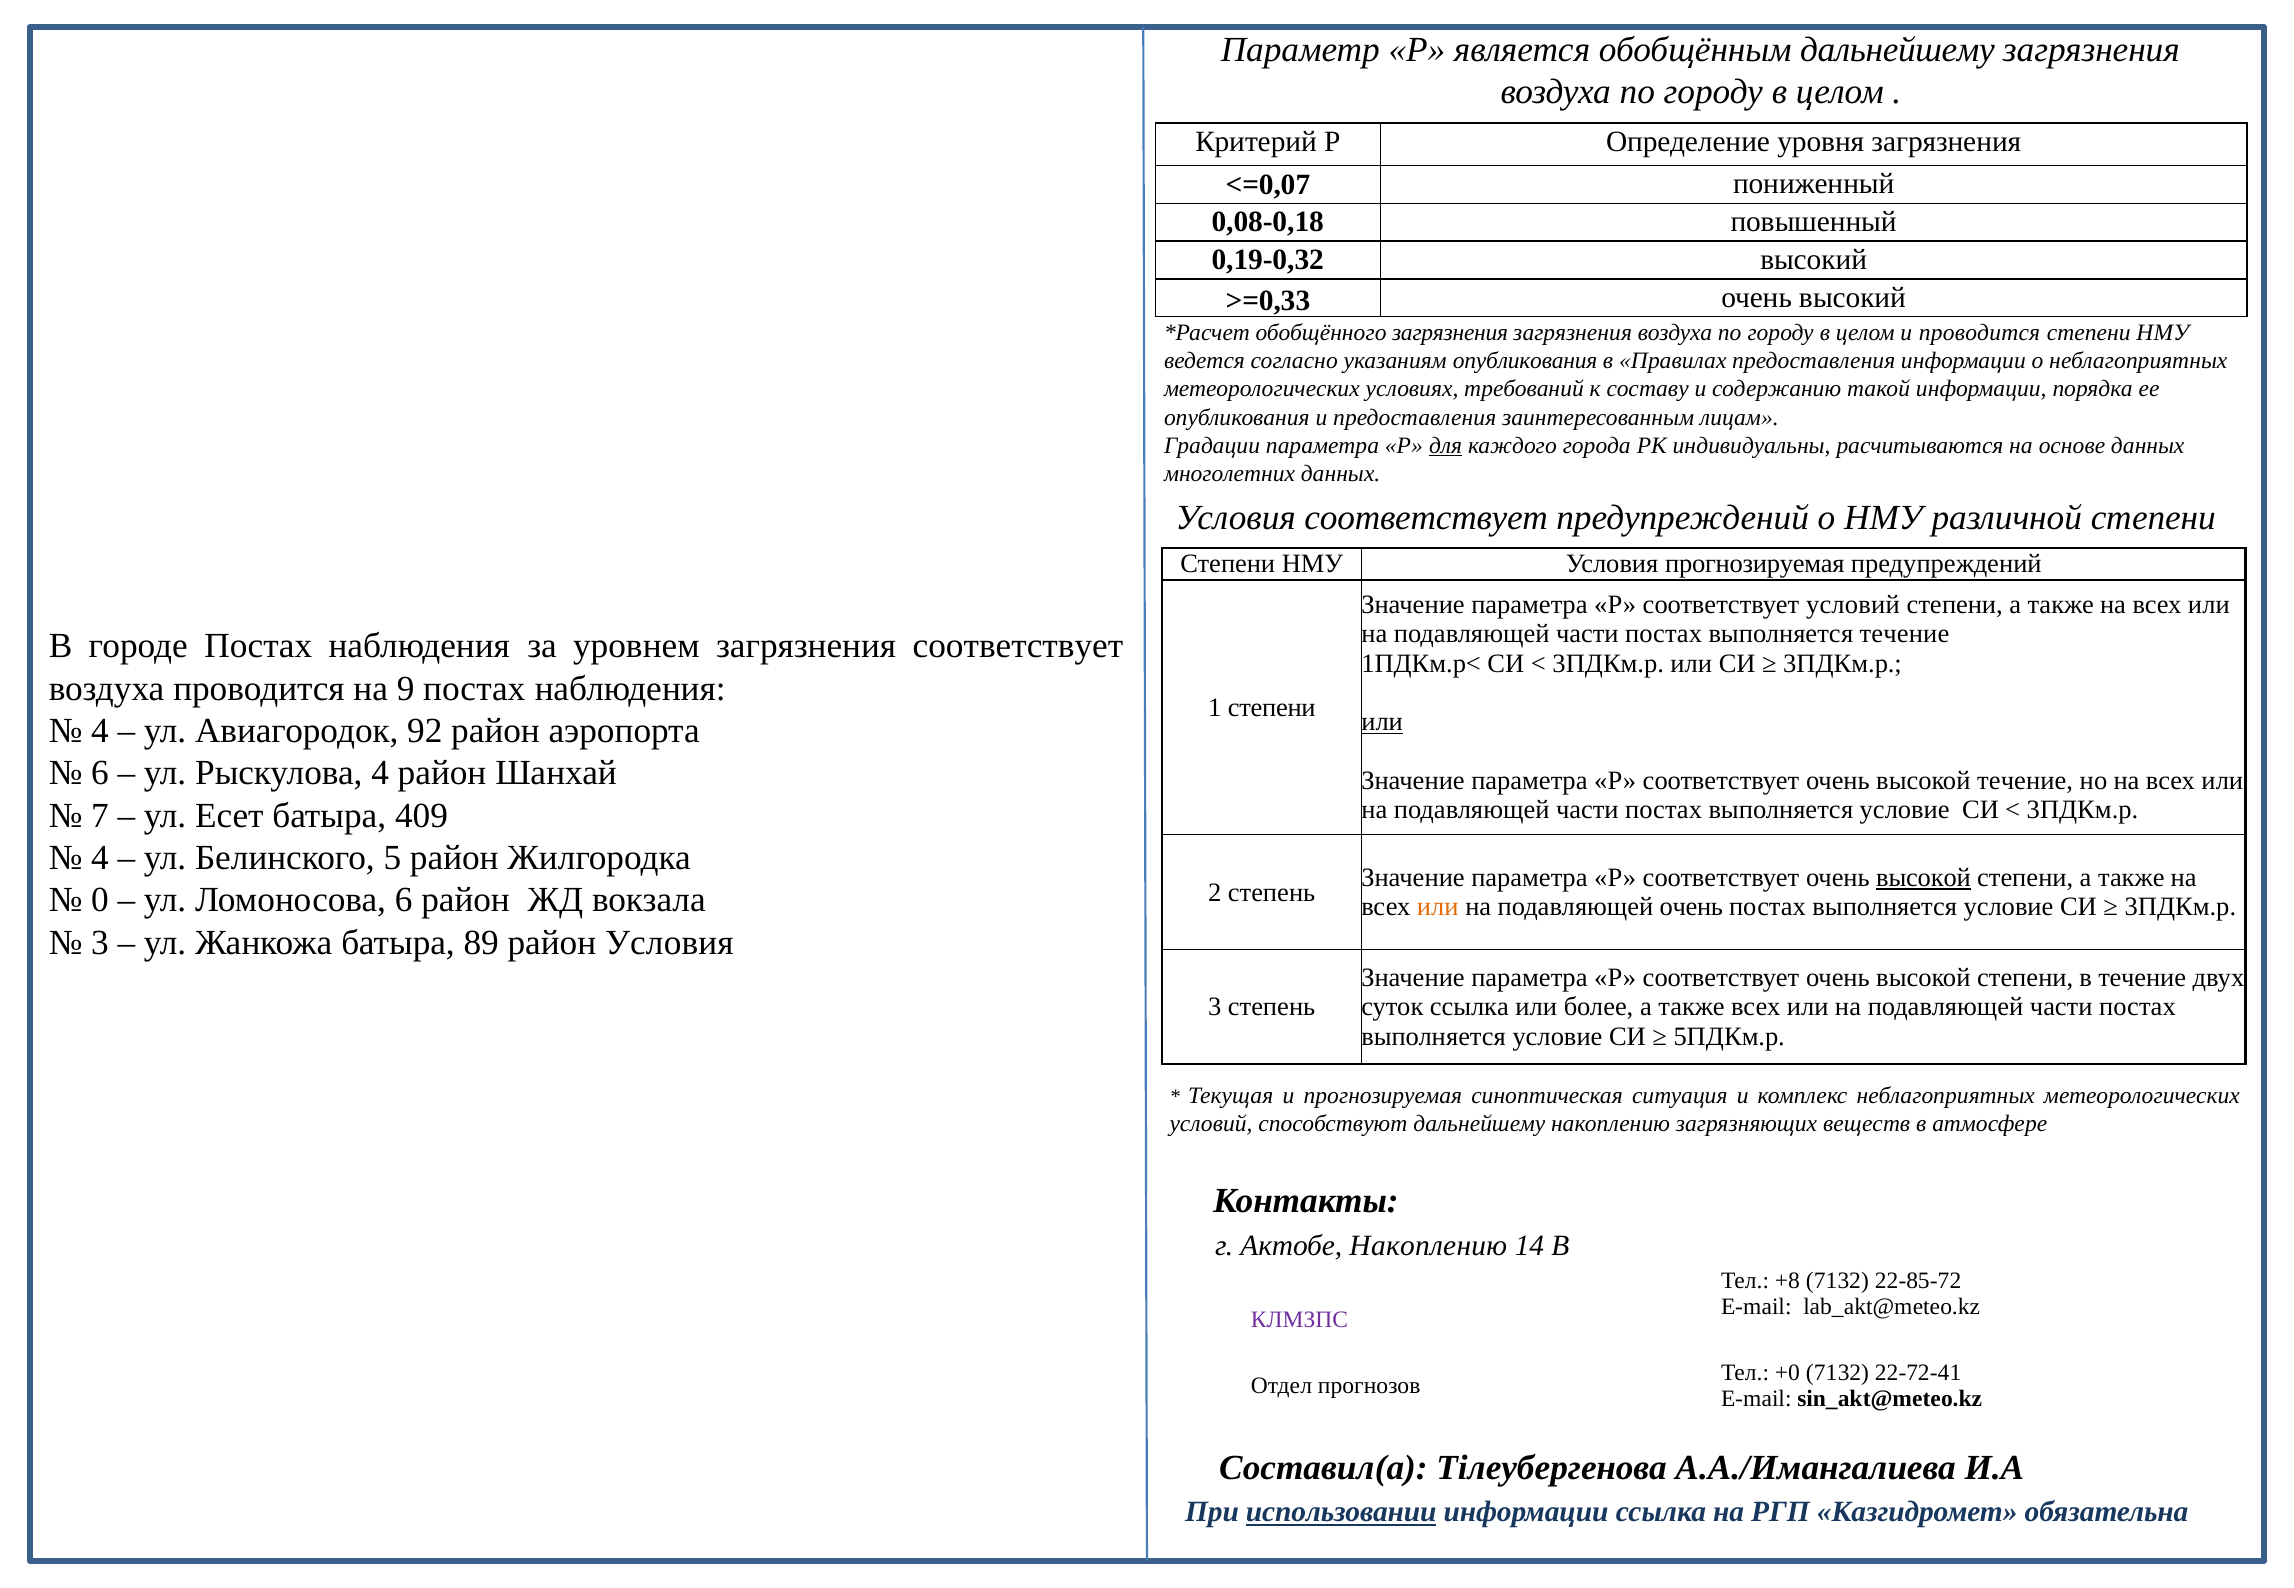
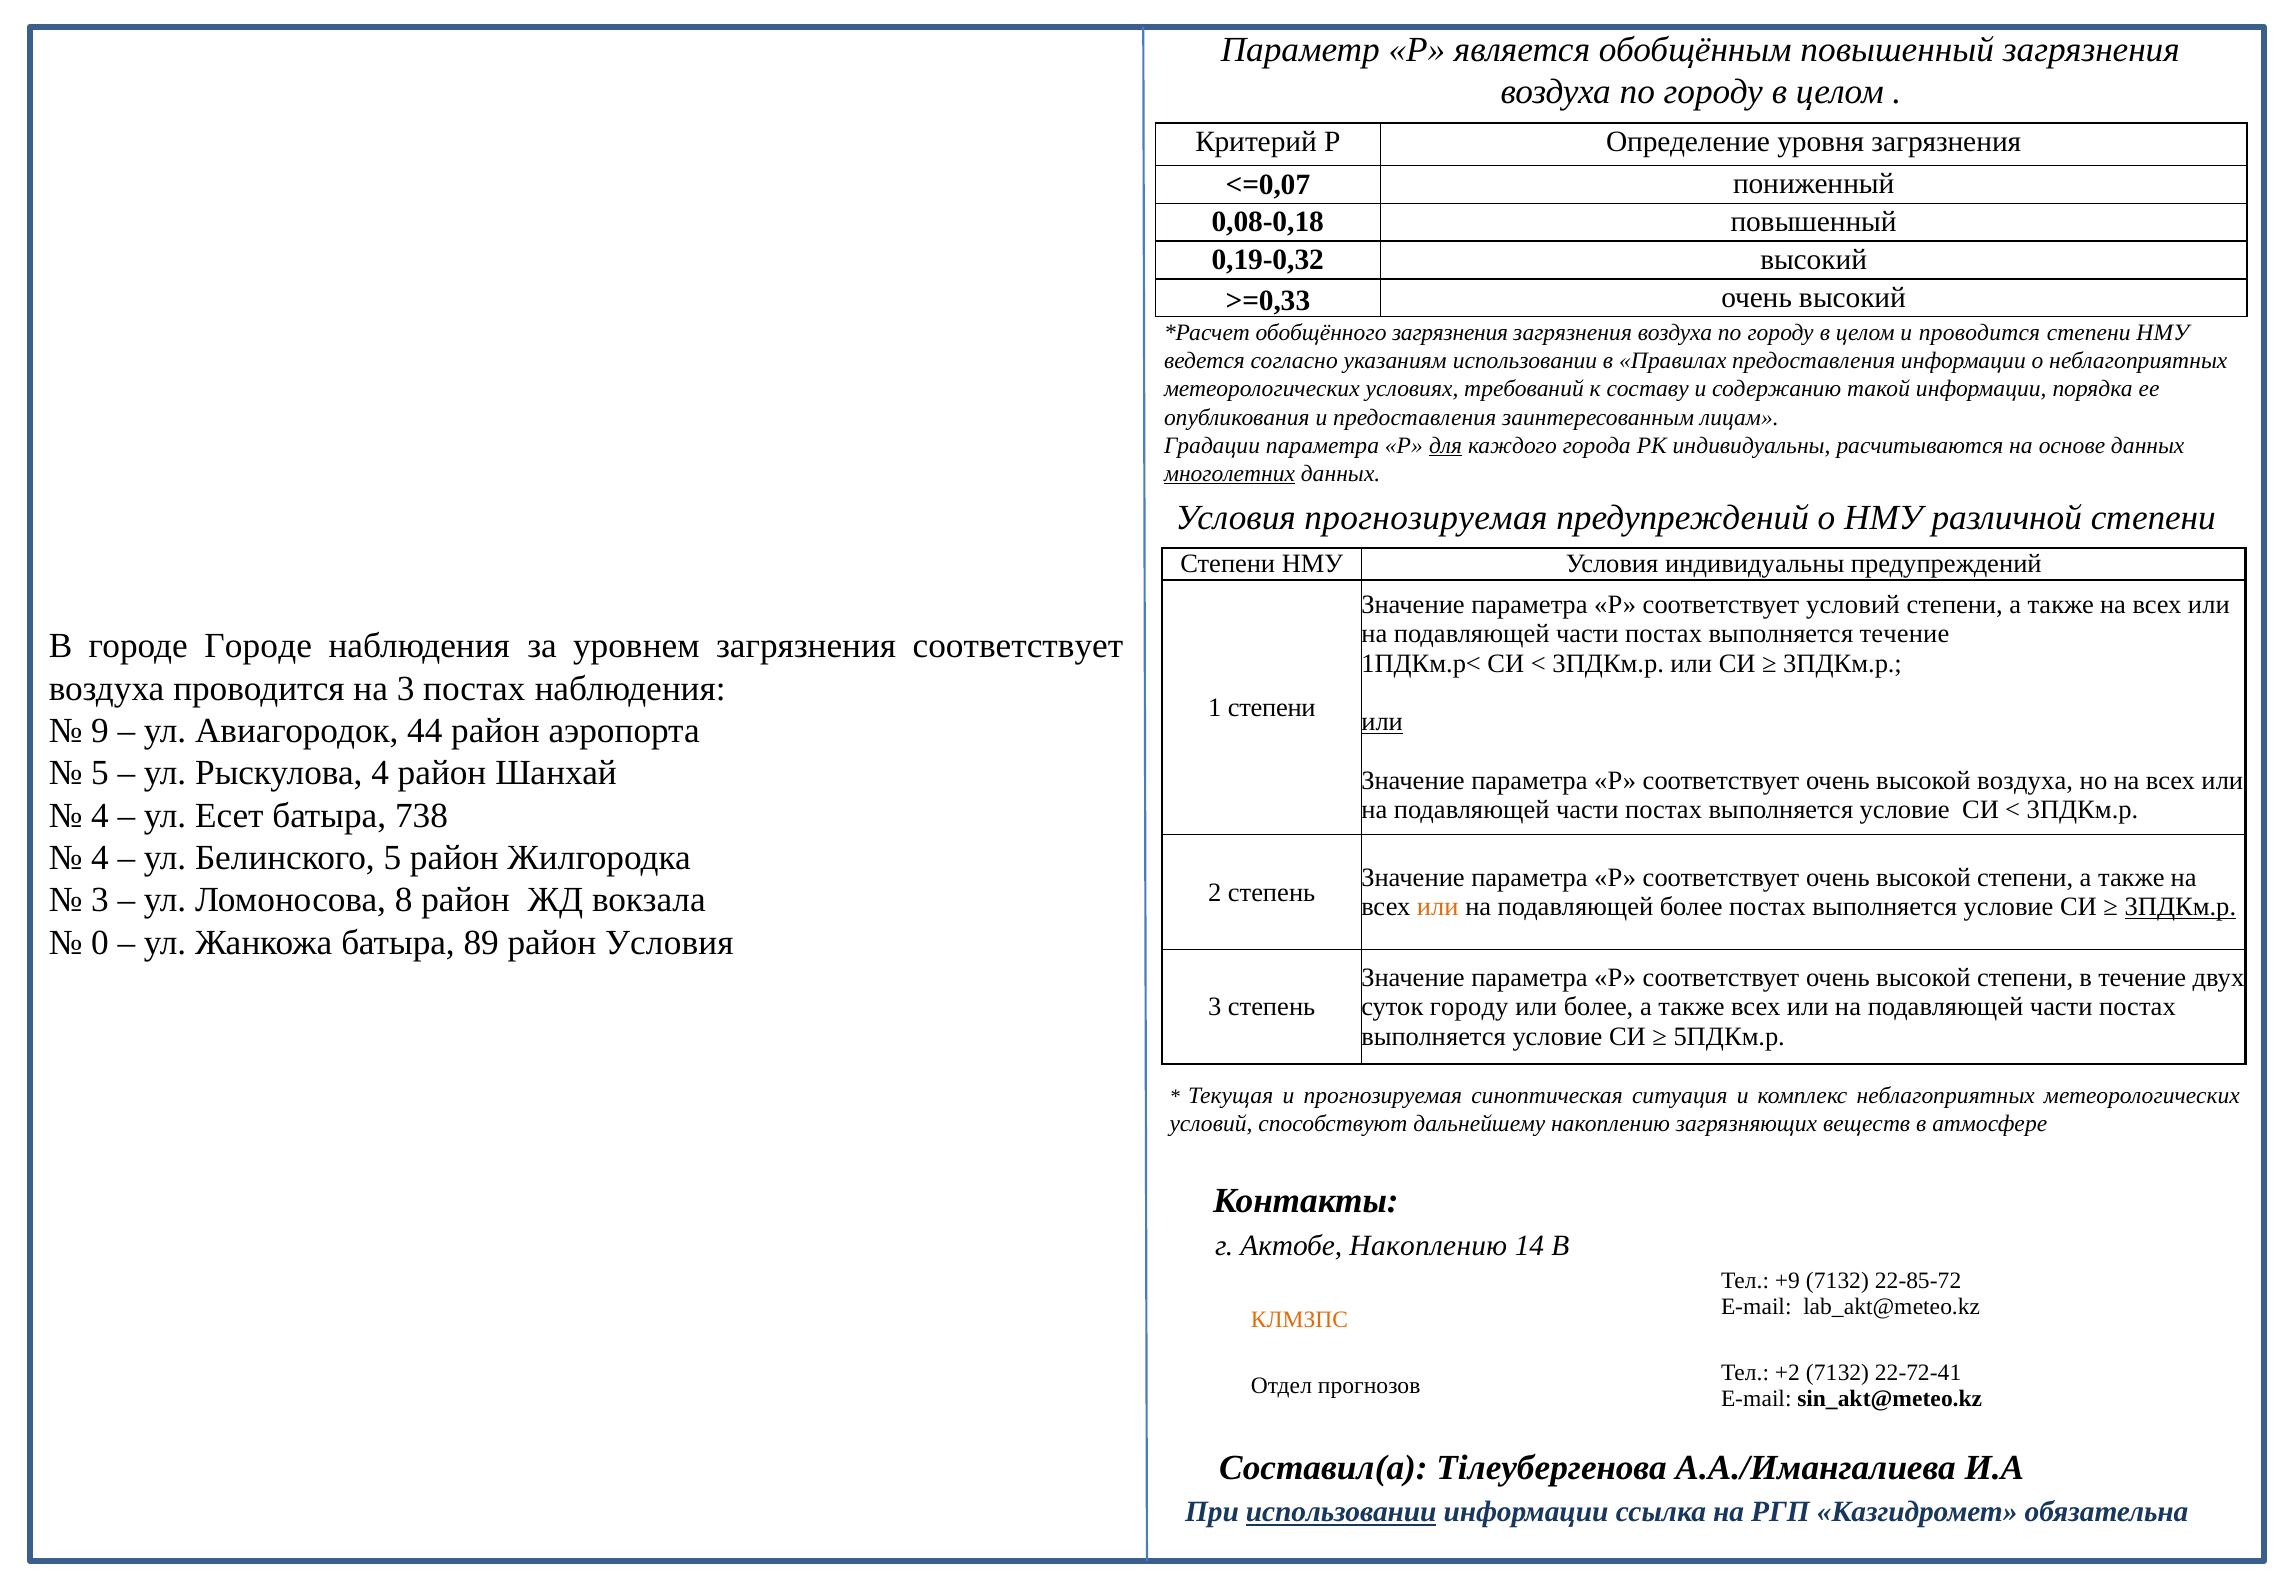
обобщённым дальнейшему: дальнейшему -> повышенный
указаниям опубликования: опубликования -> использовании
многолетних underline: none -> present
Условия соответствует: соответствует -> прогнозируемая
Условия прогнозируемая: прогнозируемая -> индивидуальны
городе Постах: Постах -> Городе
на 9: 9 -> 3
4 at (100, 731): 4 -> 9
92: 92 -> 44
6 at (100, 773): 6 -> 5
высокой течение: течение -> воздуха
7 at (100, 816): 7 -> 4
409: 409 -> 738
высокой at (1923, 878) underline: present -> none
0 at (100, 900): 0 -> 3
Ломоносова 6: 6 -> 8
подавляющей очень: очень -> более
3ПДКм.р at (2180, 907) underline: none -> present
3 at (100, 943): 3 -> 0
суток ссылка: ссылка -> городу
+8: +8 -> +9
КЛМЗПС colour: purple -> orange
+0: +0 -> +2
